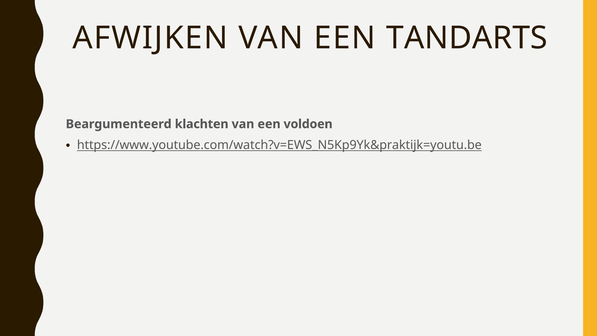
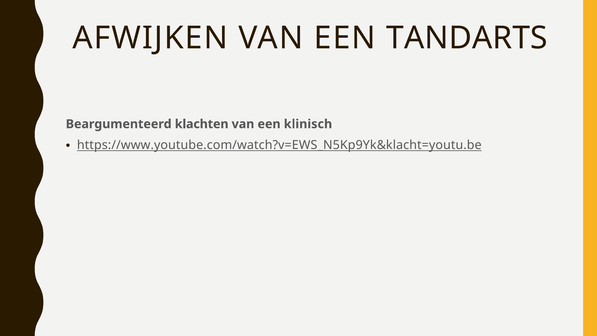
voldoen: voldoen -> klinisch
https://www.youtube.com/watch?v=EWS_N5Kp9Yk&praktijk=youtu.be: https://www.youtube.com/watch?v=EWS_N5Kp9Yk&praktijk=youtu.be -> https://www.youtube.com/watch?v=EWS_N5Kp9Yk&klacht=youtu.be
